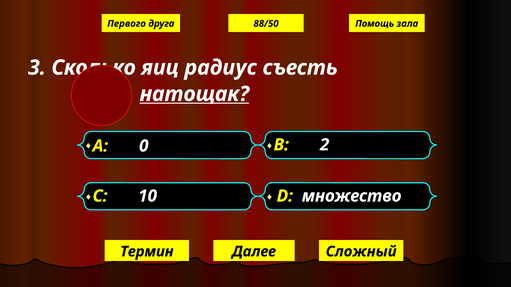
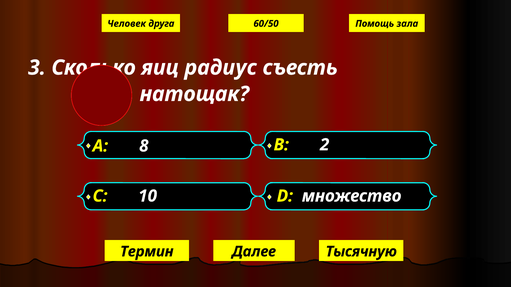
Первого: Первого -> Человек
88/50: 88/50 -> 60/50
натощак underline: present -> none
0: 0 -> 8
Сложный: Сложный -> Тысячную
